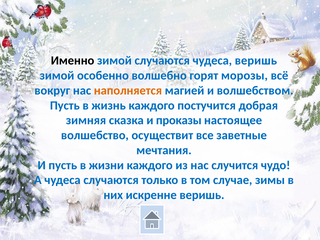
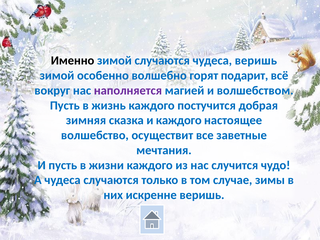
морозы: морозы -> подарит
наполняется colour: orange -> purple
и проказы: проказы -> каждого
